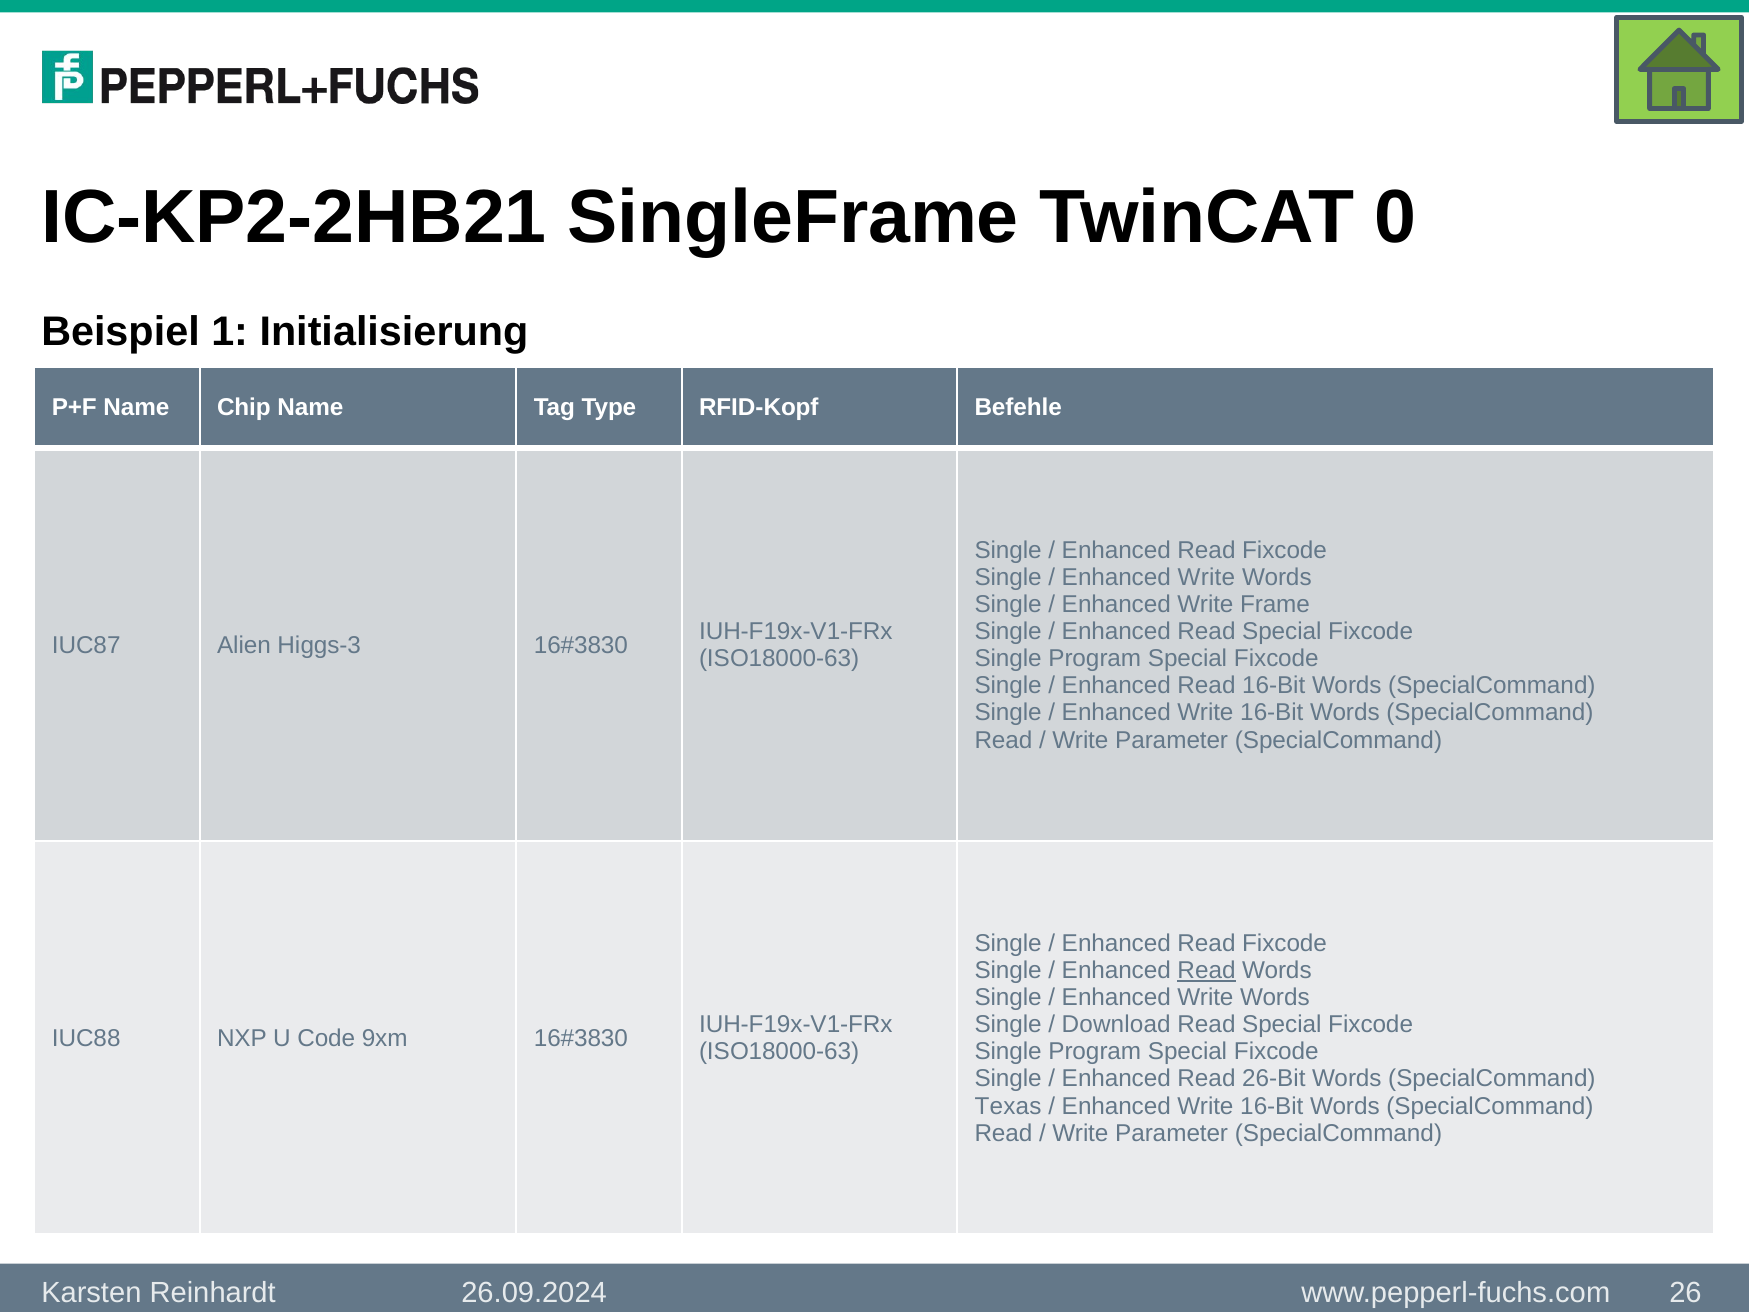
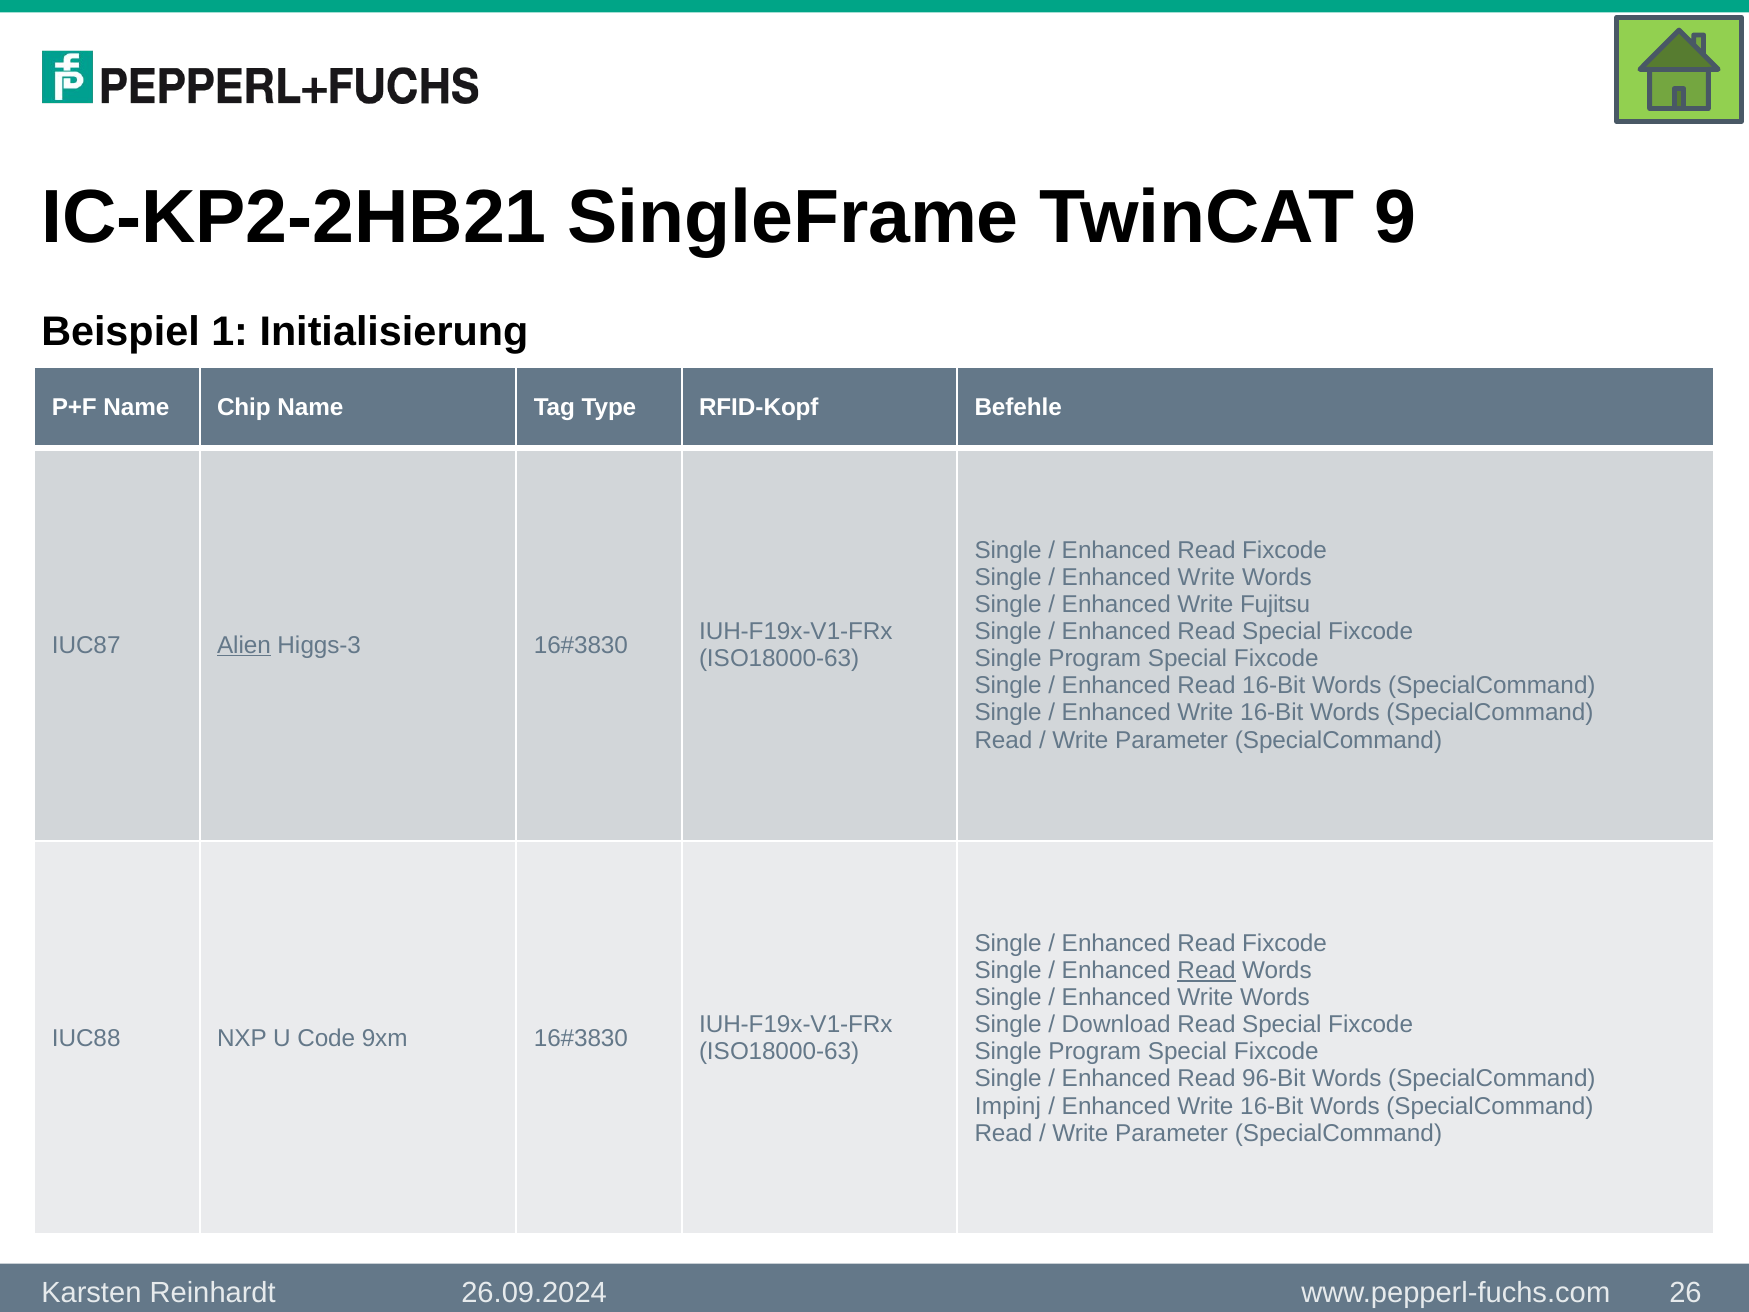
0: 0 -> 9
Frame: Frame -> Fujitsu
Alien underline: none -> present
26-Bit: 26-Bit -> 96-Bit
Texas: Texas -> Impinj
